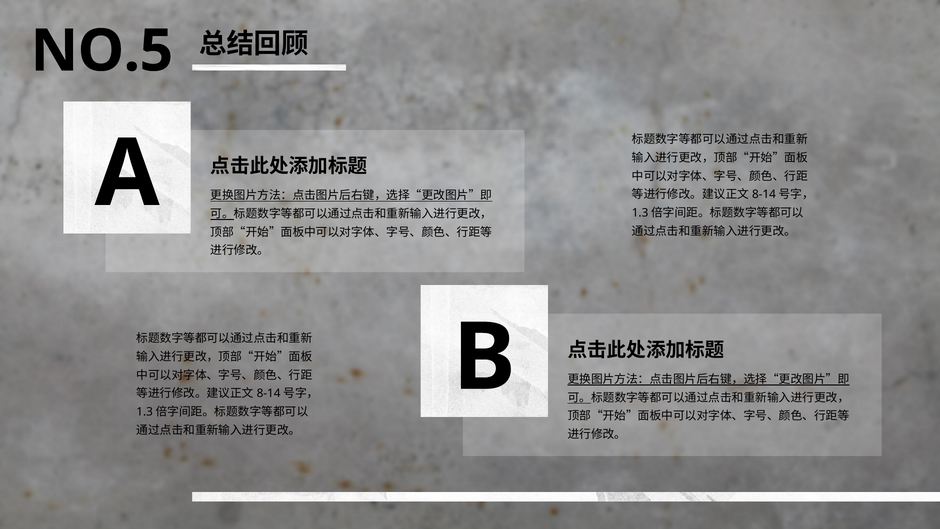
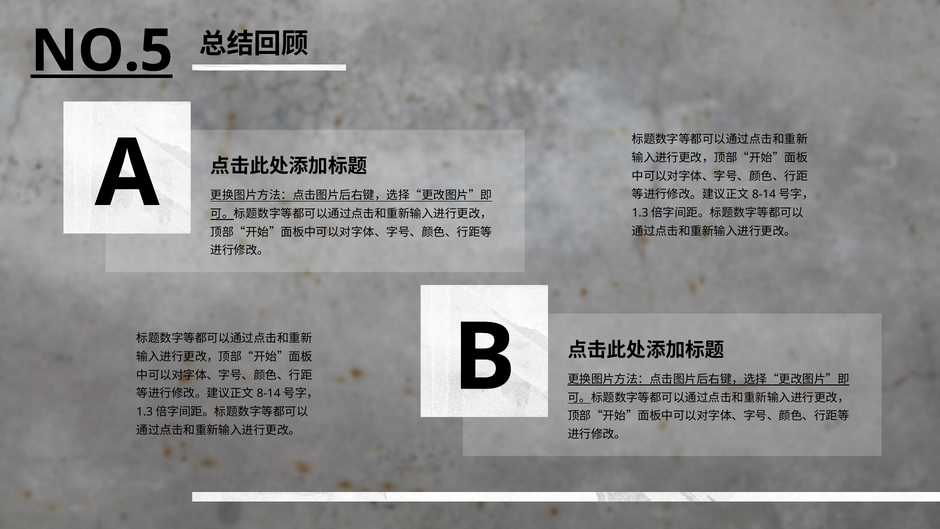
NO.5 underline: none -> present
